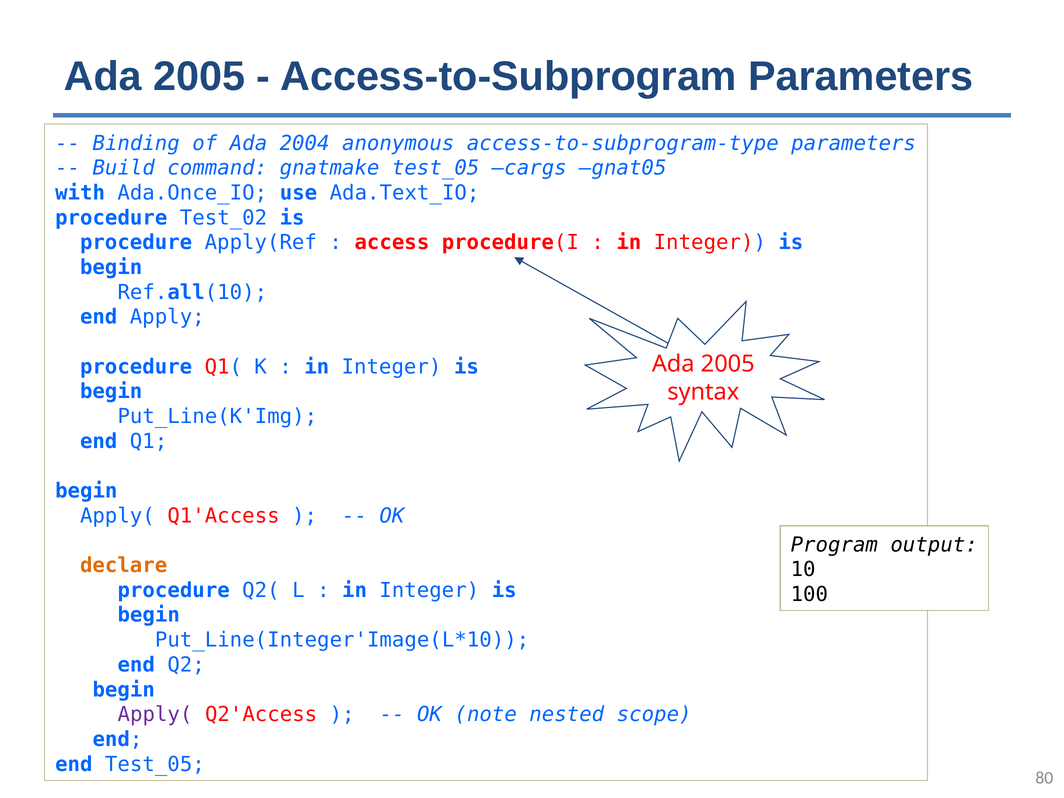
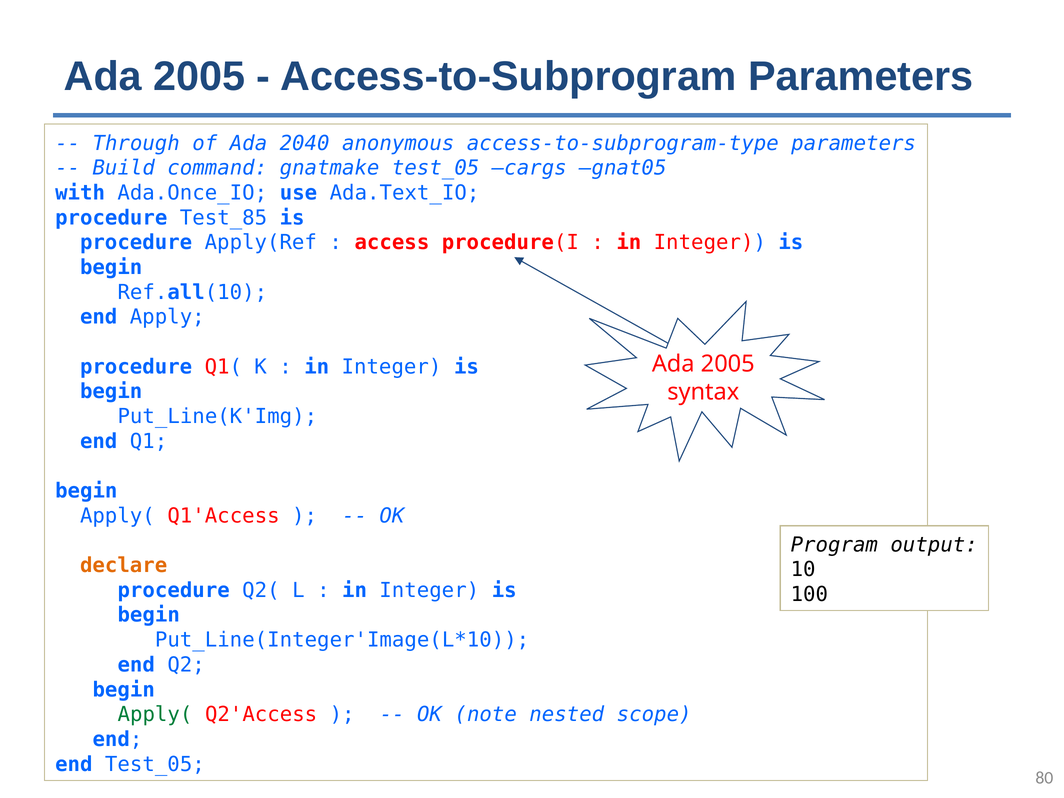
Binding: Binding -> Through
2004: 2004 -> 2040
Test_02: Test_02 -> Test_85
Apply( at (155, 715) colour: purple -> green
